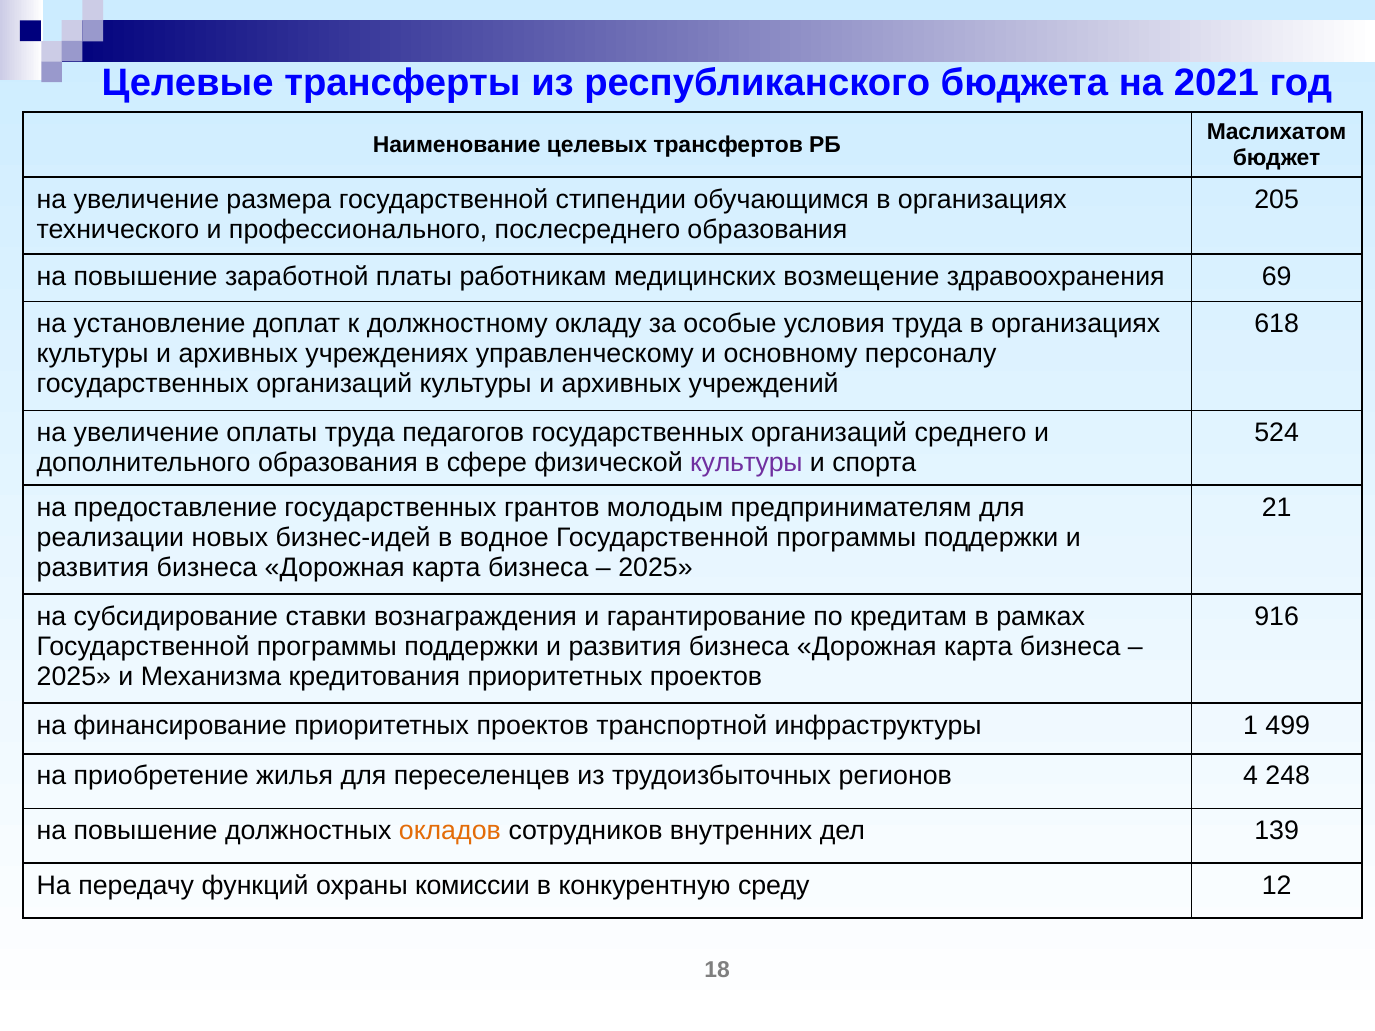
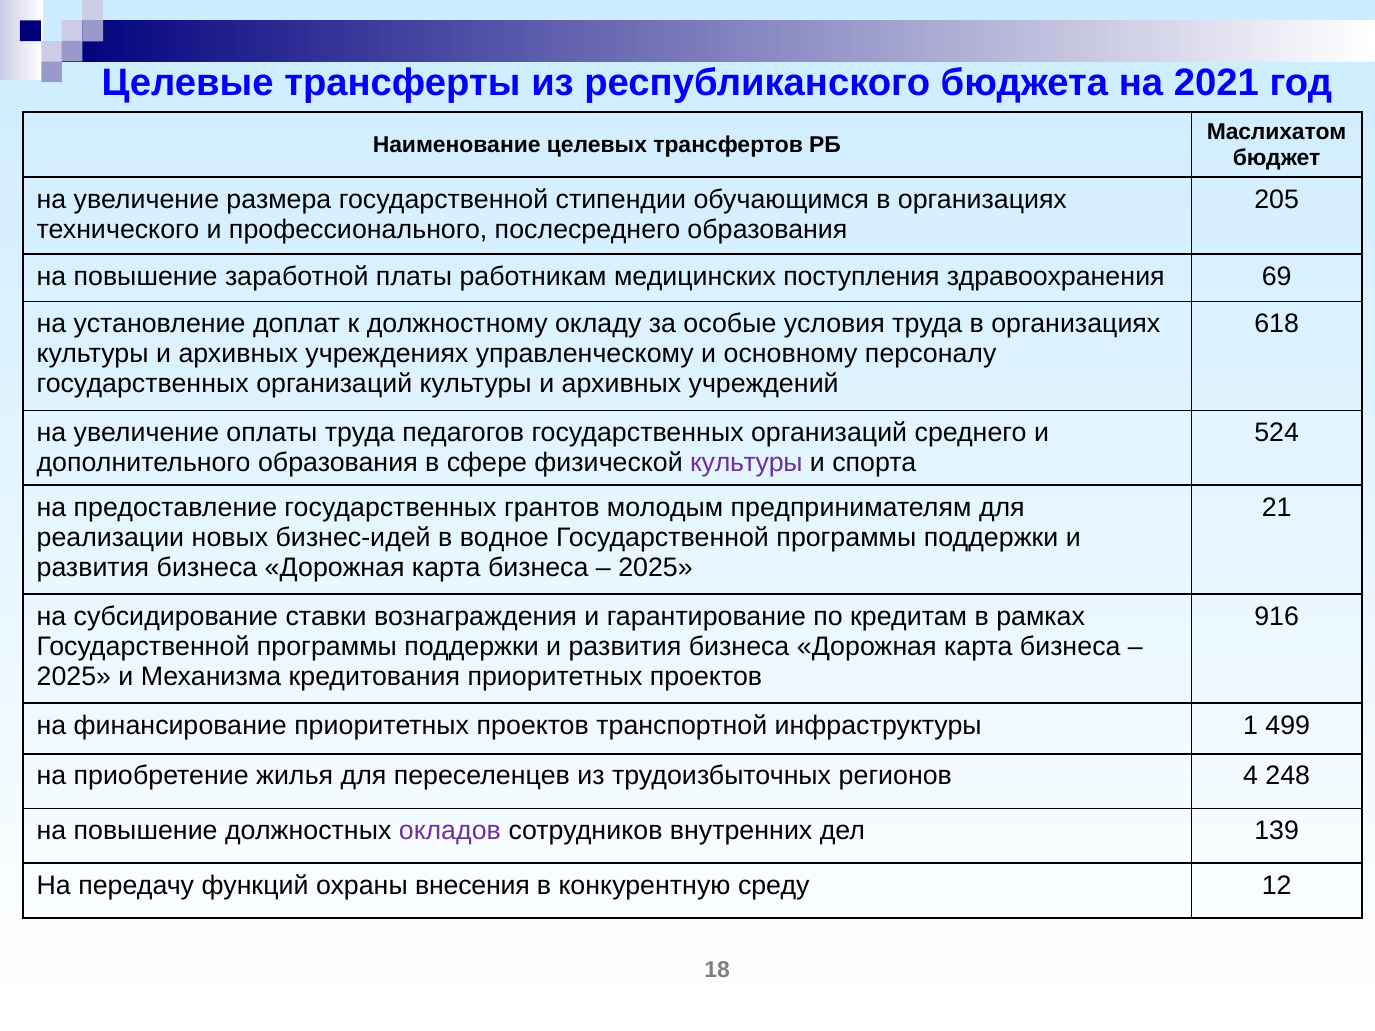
возмещение: возмещение -> поступления
окладов colour: orange -> purple
комиссии: комиссии -> внесения
